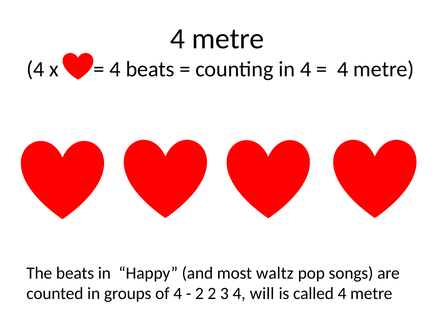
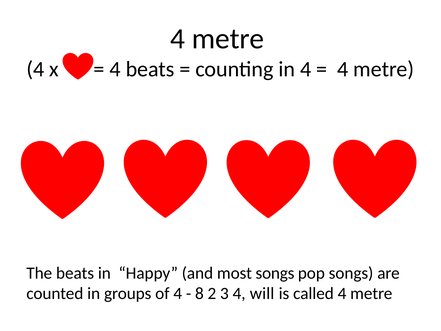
most waltz: waltz -> songs
2 at (199, 293): 2 -> 8
